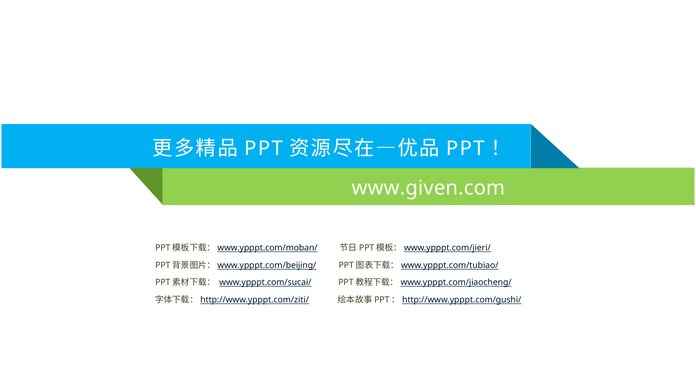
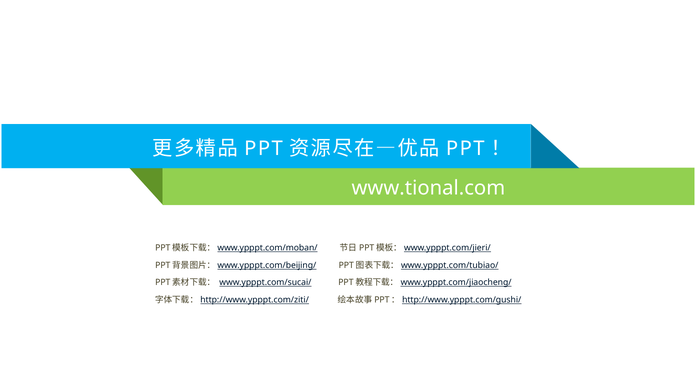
www.given.com: www.given.com -> www.tional.com
